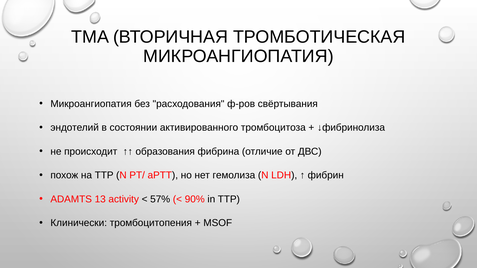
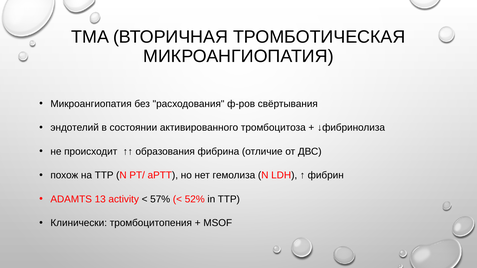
90%: 90% -> 52%
